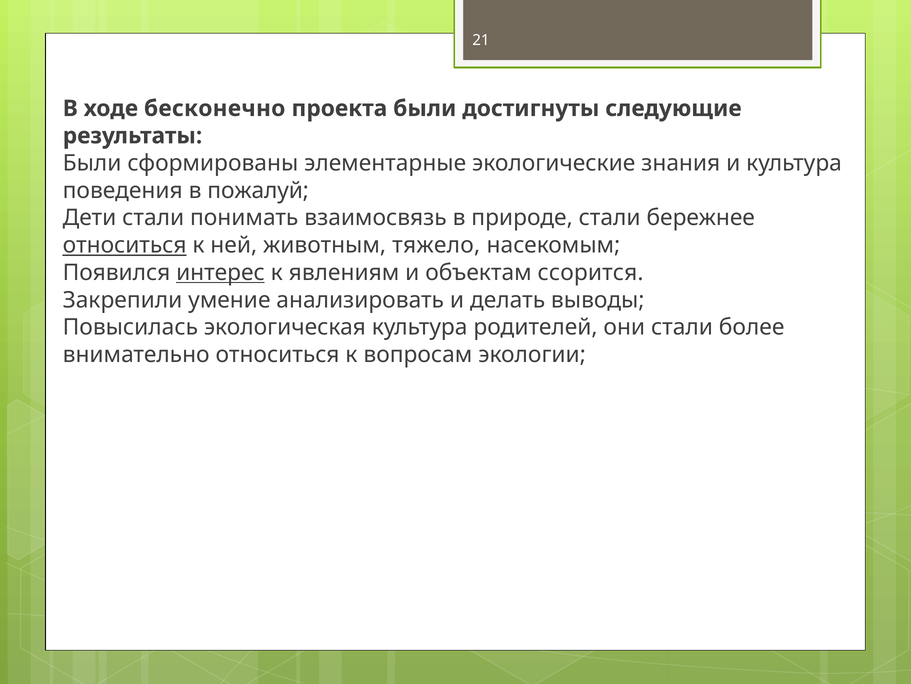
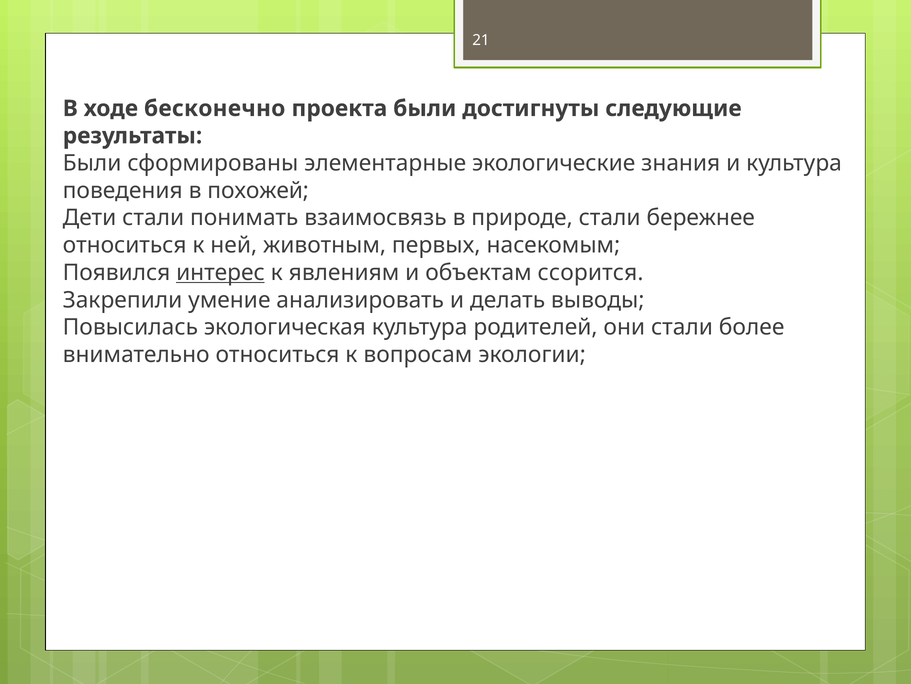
пожалуй: пожалуй -> похожей
относиться at (125, 245) underline: present -> none
тяжело: тяжело -> первых
